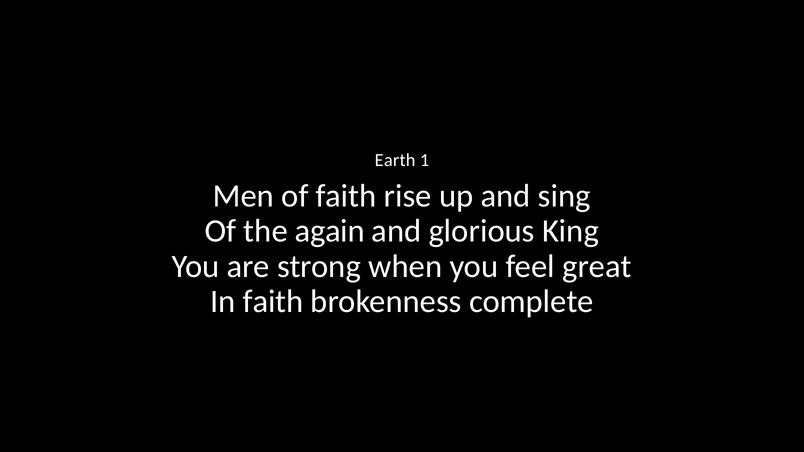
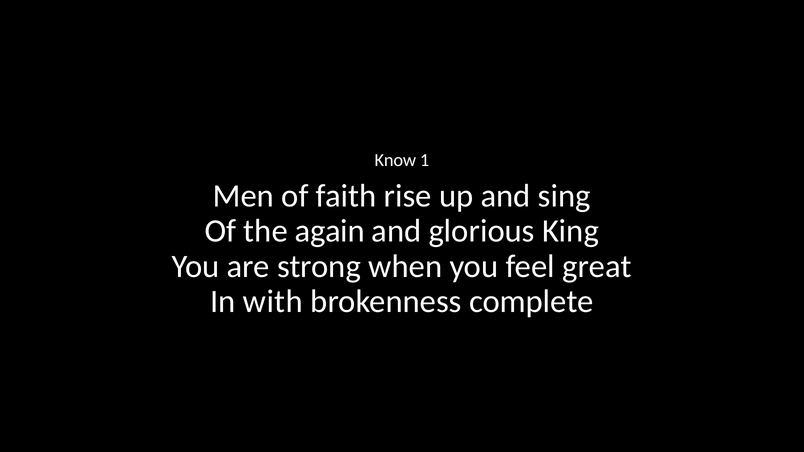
Earth: Earth -> Know
In faith: faith -> with
